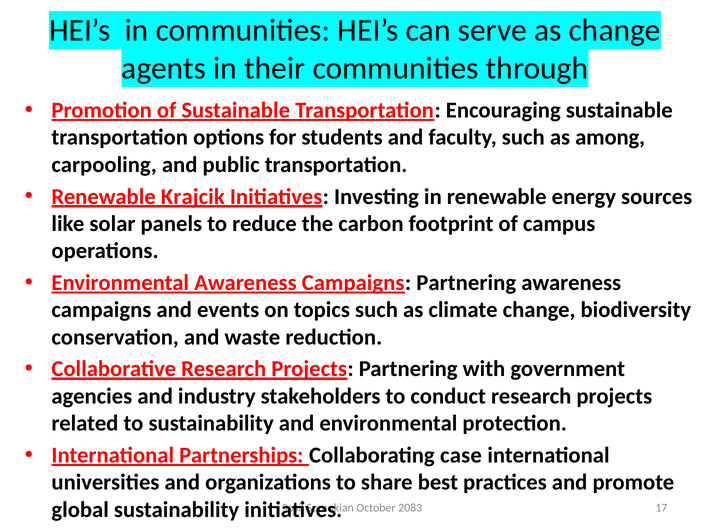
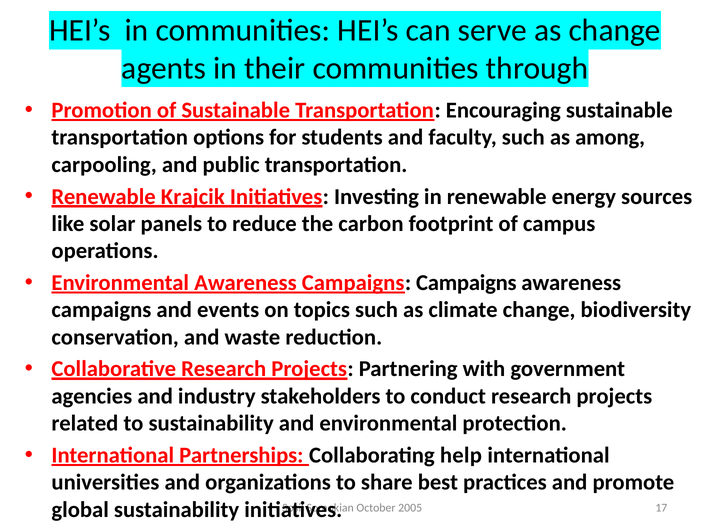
Campaigns Partnering: Partnering -> Campaigns
case: case -> help
2083: 2083 -> 2005
